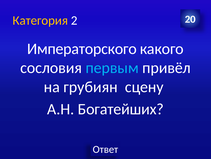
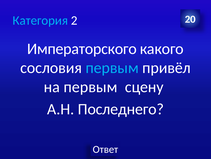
Категория colour: yellow -> light blue
на грубиян: грубиян -> первым
Богатейших: Богатейших -> Последнего
